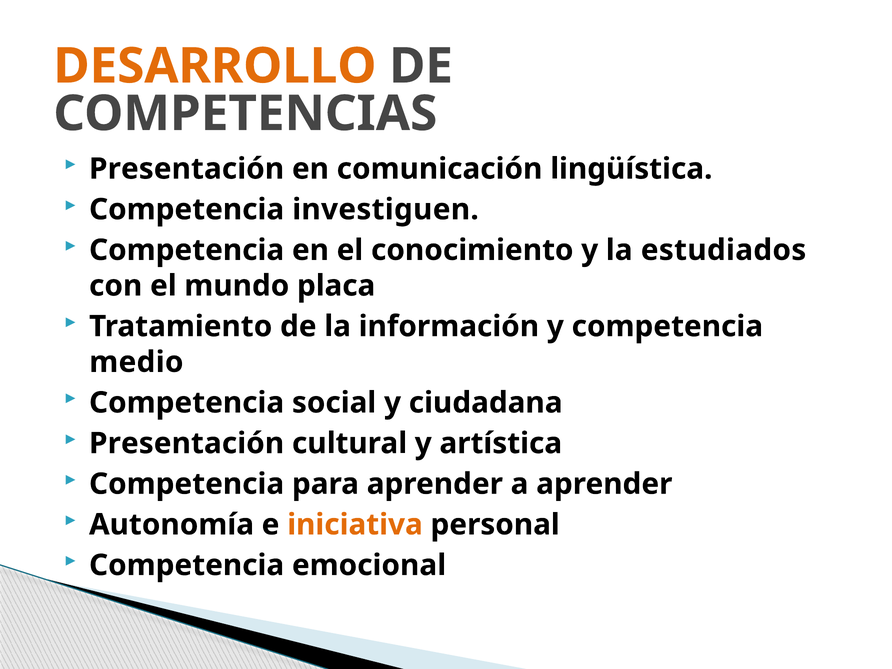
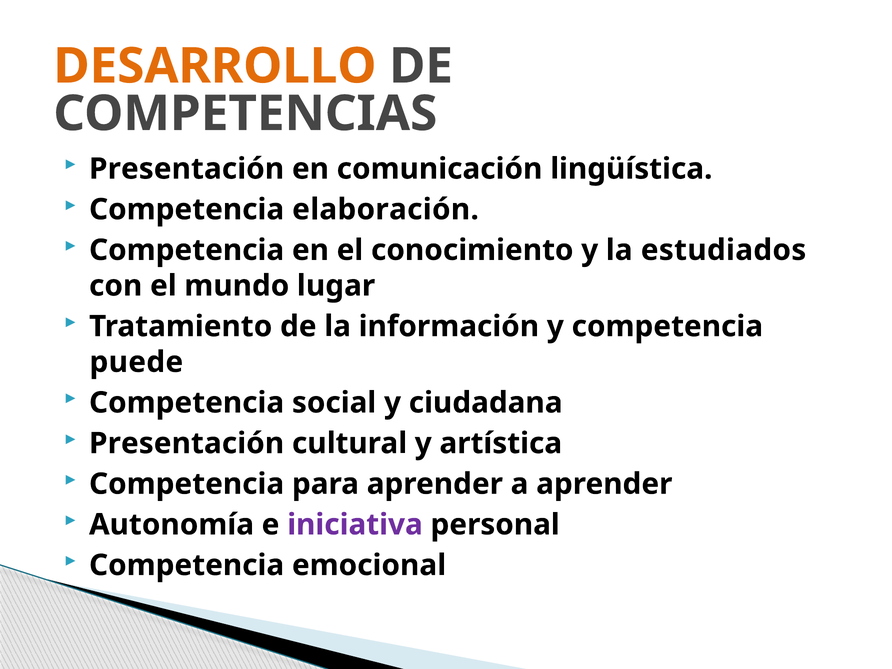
investiguen: investiguen -> elaboración
placa: placa -> lugar
medio: medio -> puede
iniciativa colour: orange -> purple
